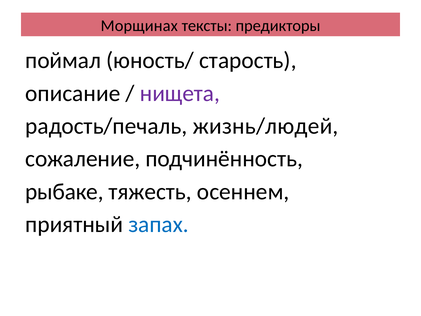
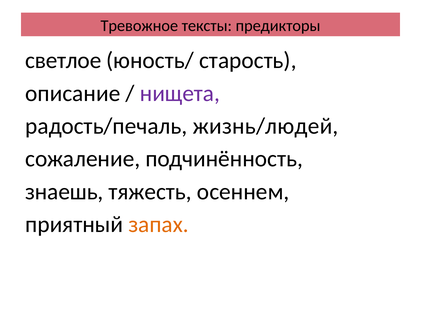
Морщинах: Морщинах -> Тревожное
поймал: поймал -> светлое
рыбаке: рыбаке -> знаешь
запах colour: blue -> orange
